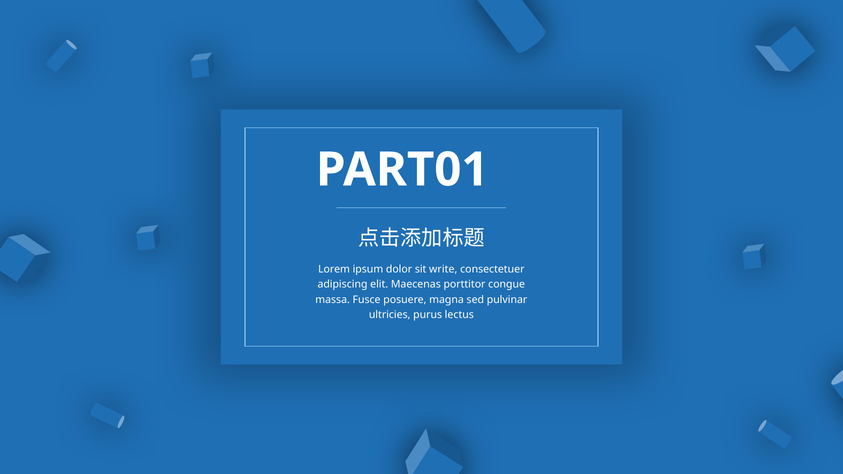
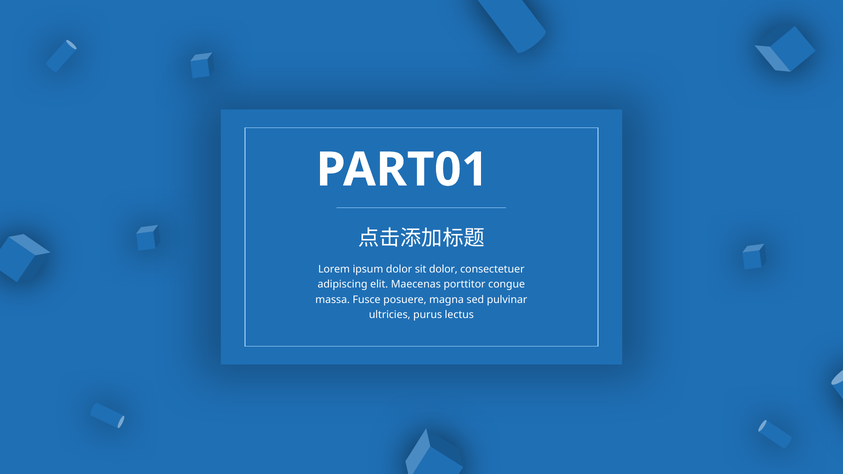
sit write: write -> dolor
